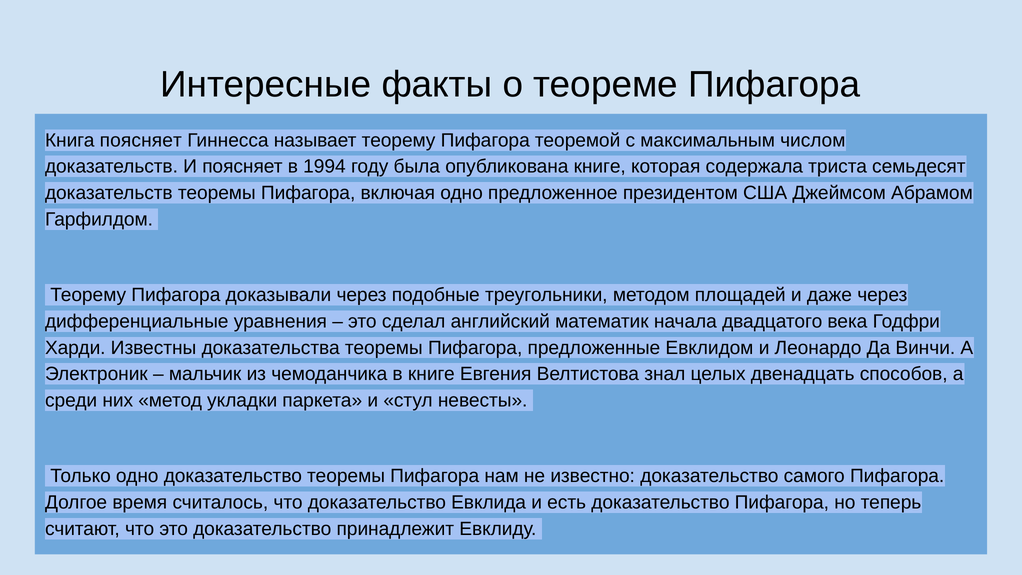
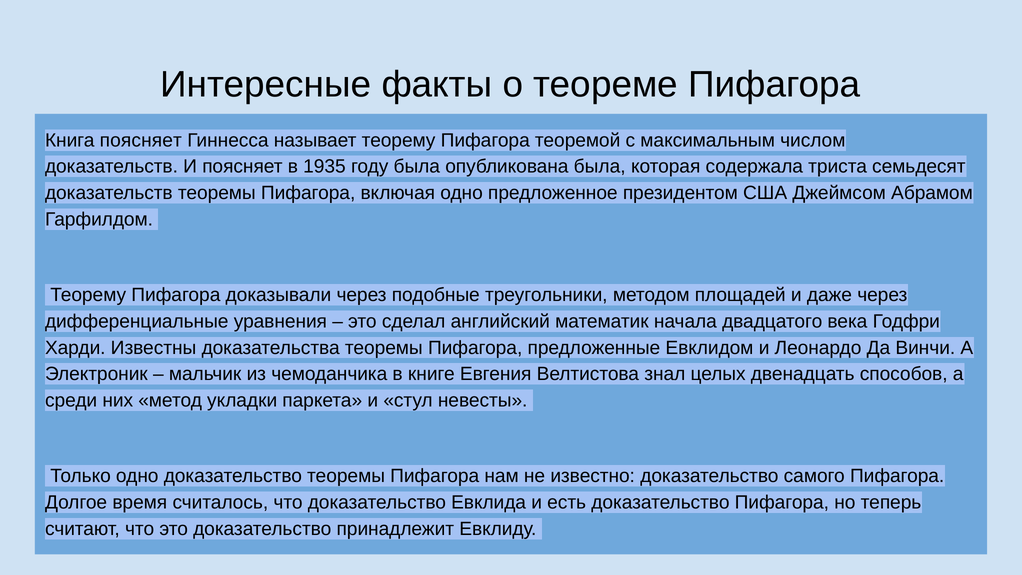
1994: 1994 -> 1935
опубликована книге: книге -> была
